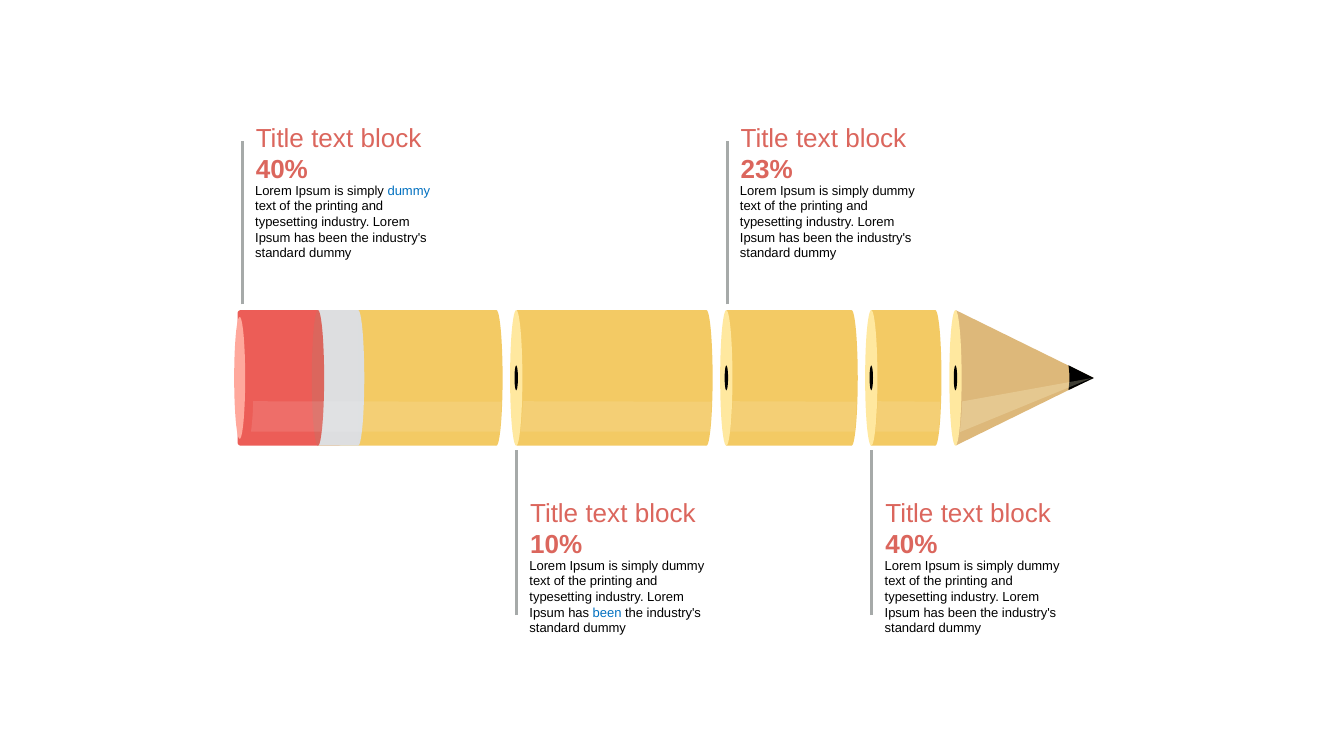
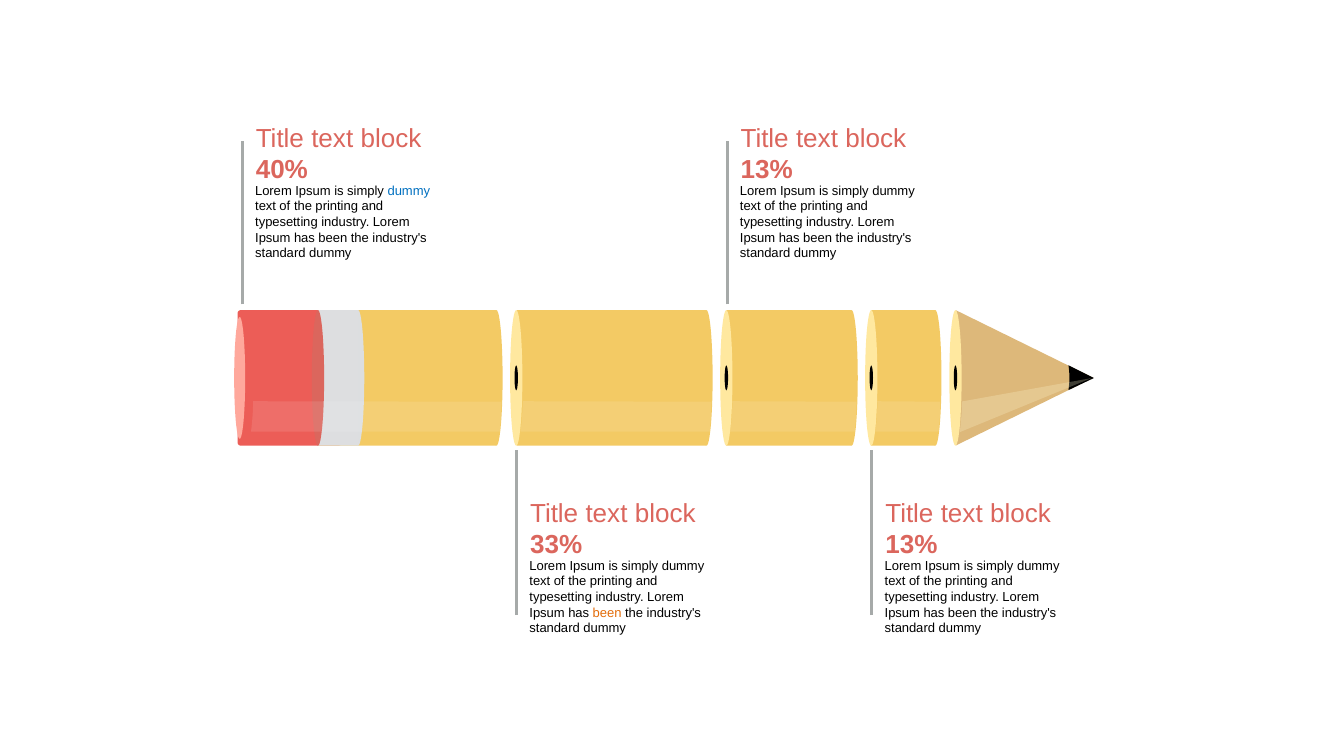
23% at (767, 170): 23% -> 13%
10%: 10% -> 33%
40% at (911, 545): 40% -> 13%
been at (607, 613) colour: blue -> orange
